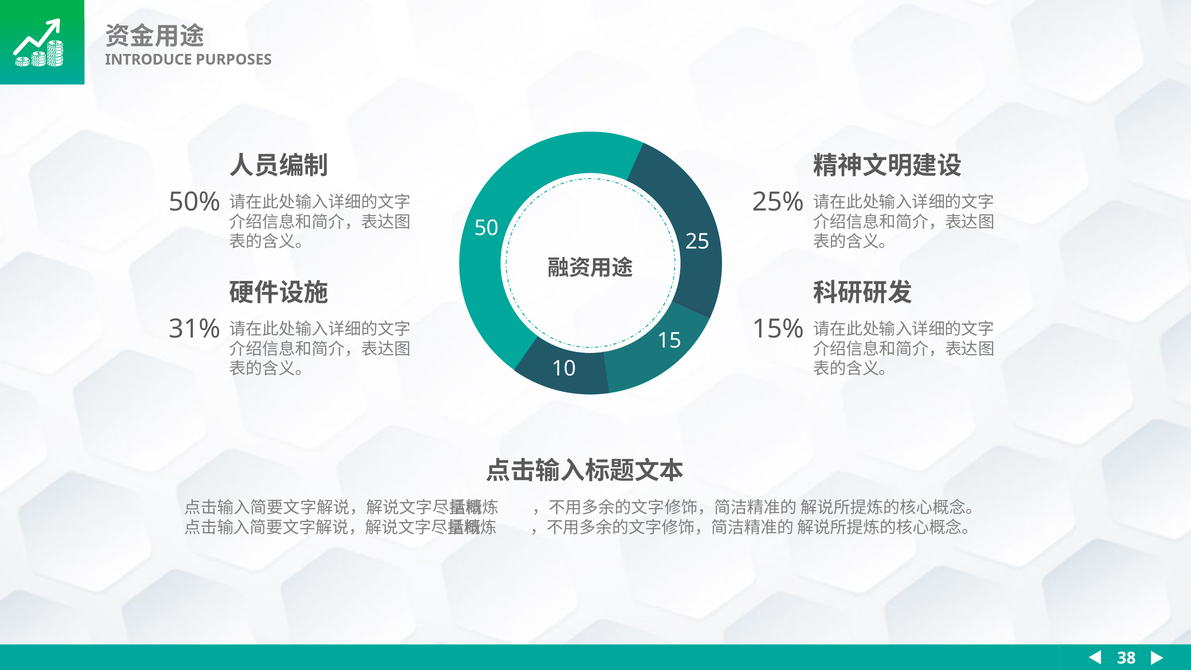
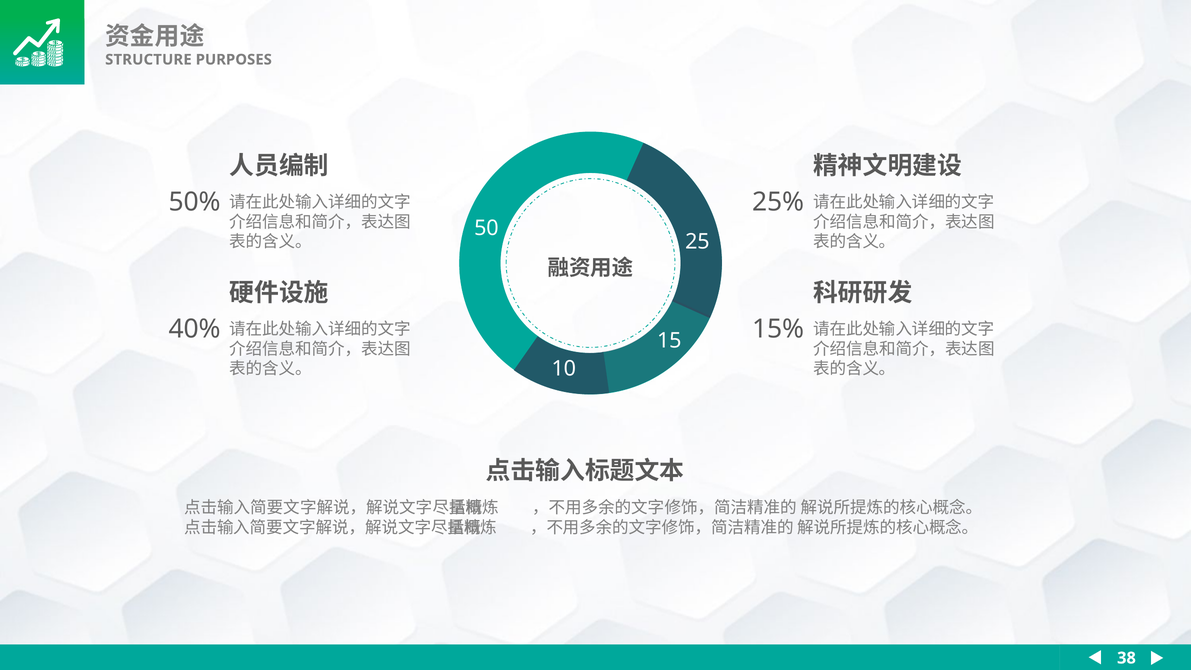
INTRODUCE: INTRODUCE -> STRUCTURE
31%: 31% -> 40%
